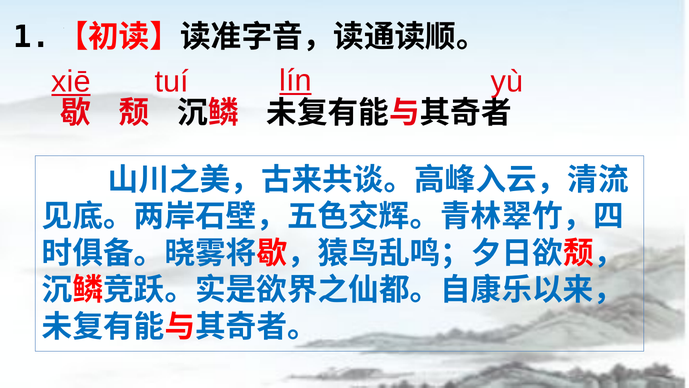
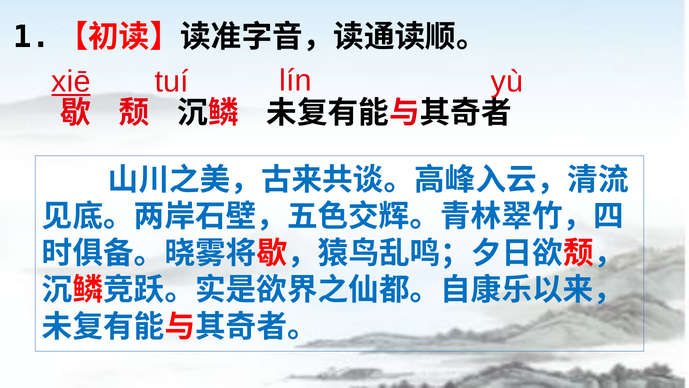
lín underline: present -> none
